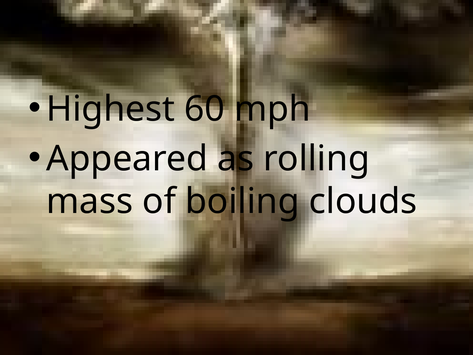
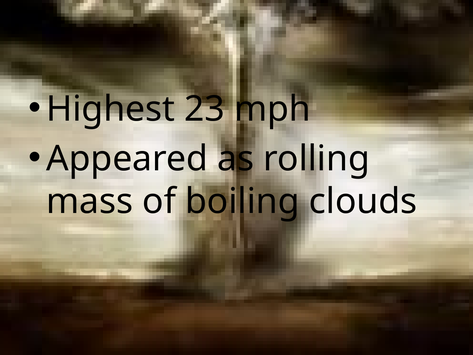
60: 60 -> 23
